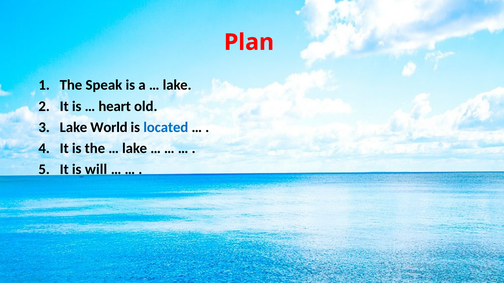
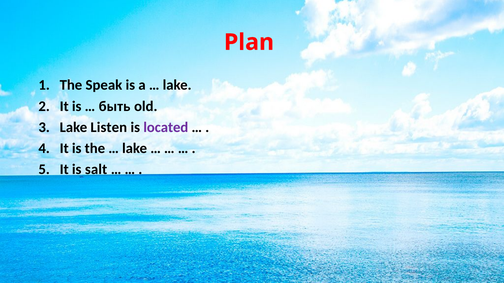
heart: heart -> быть
World: World -> Listen
located colour: blue -> purple
will: will -> salt
